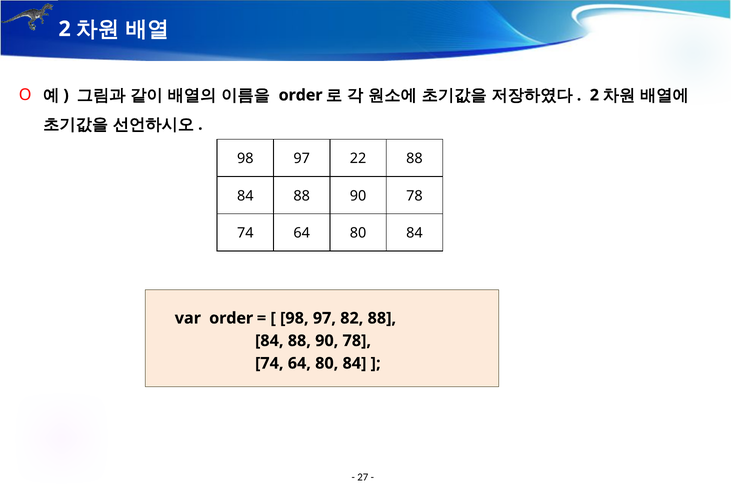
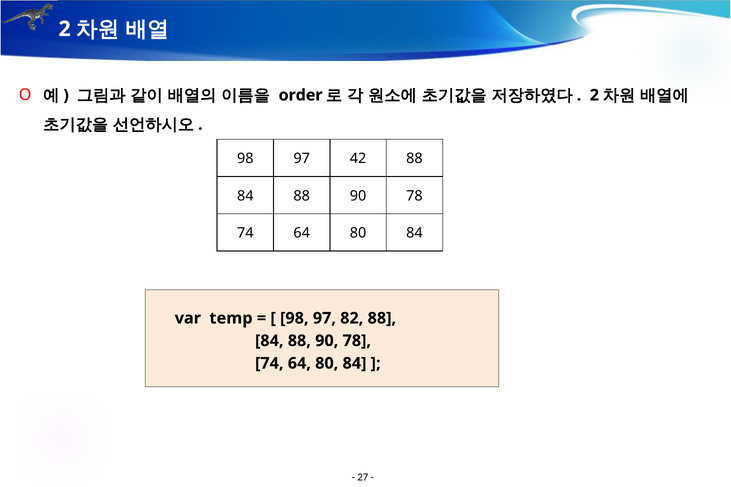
22: 22 -> 42
var order: order -> temp
